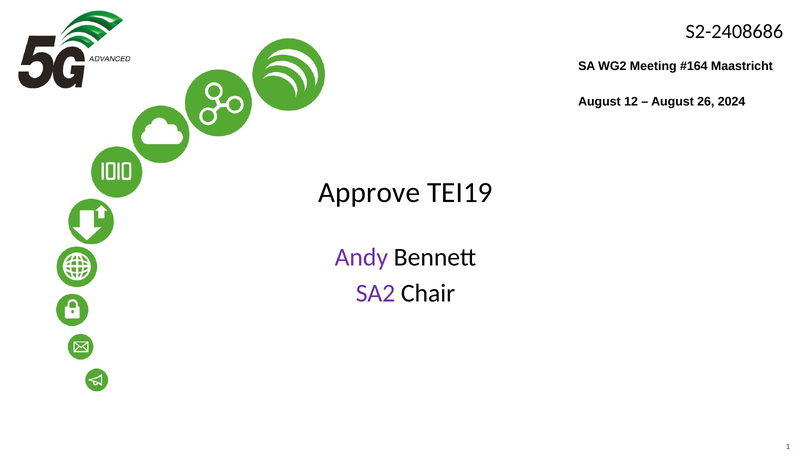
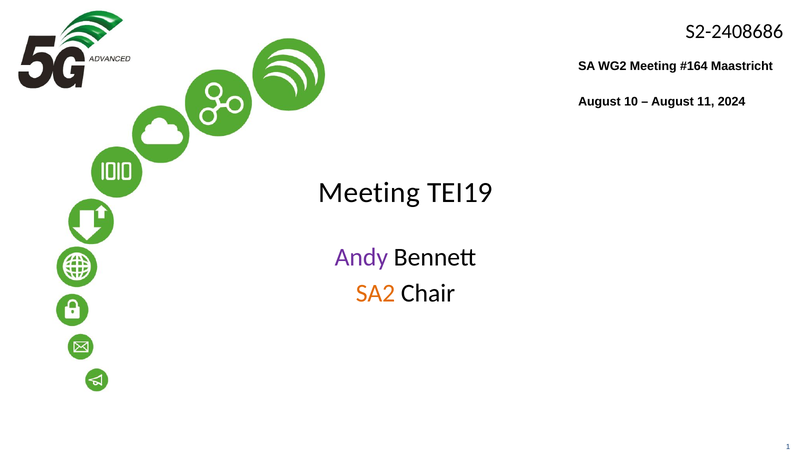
12: 12 -> 10
26: 26 -> 11
Approve at (369, 193): Approve -> Meeting
SA2 colour: purple -> orange
